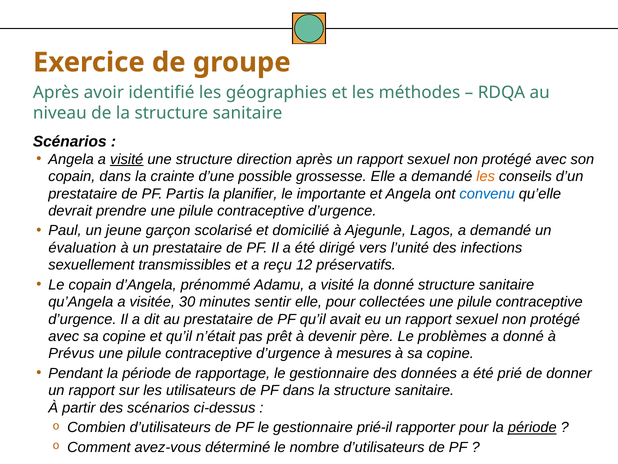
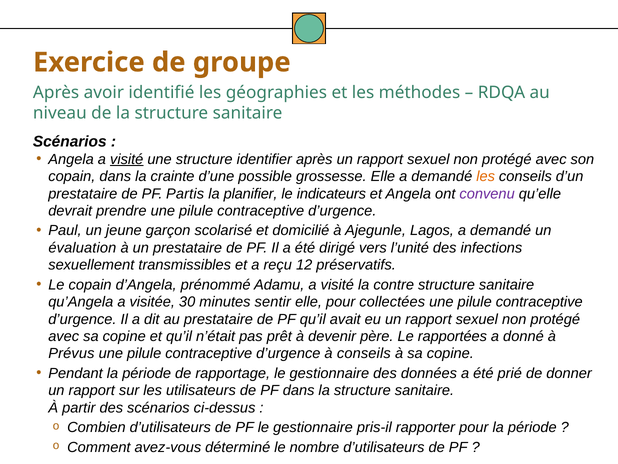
direction: direction -> identifier
importante: importante -> indicateurs
convenu colour: blue -> purple
la donné: donné -> contre
problèmes: problèmes -> rapportées
à mesures: mesures -> conseils
prié-il: prié-il -> pris-il
période at (532, 427) underline: present -> none
